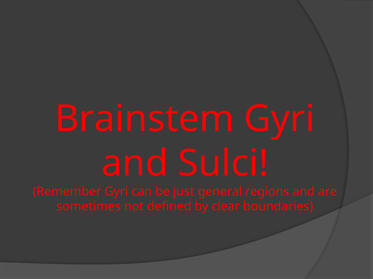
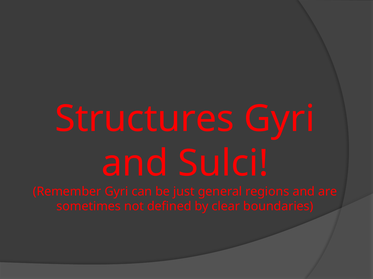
Brainstem: Brainstem -> Structures
